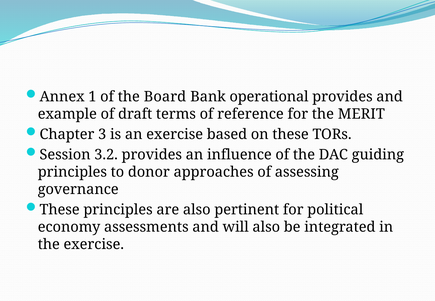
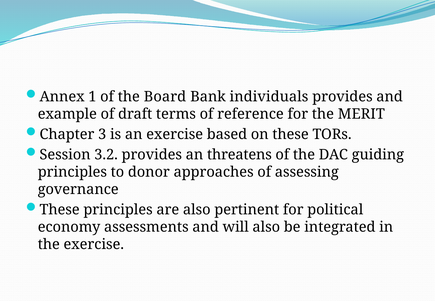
operational: operational -> individuals
influence: influence -> threatens
